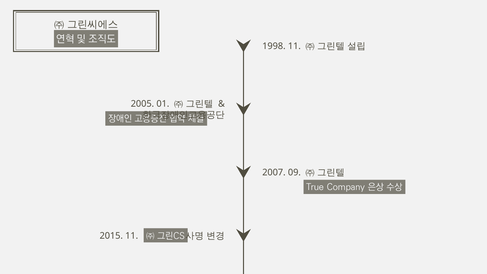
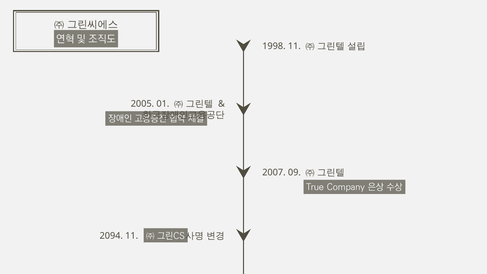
2015: 2015 -> 2094
